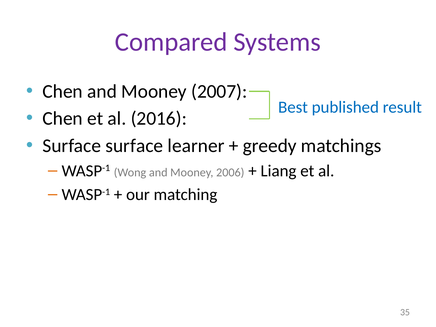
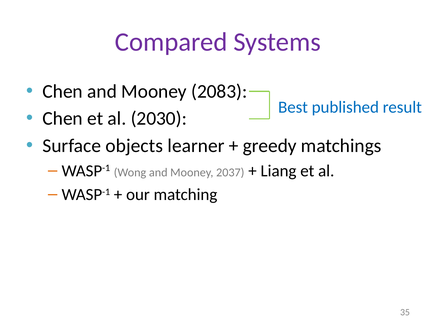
2007: 2007 -> 2083
2016: 2016 -> 2030
Surface surface: surface -> objects
2006: 2006 -> 2037
